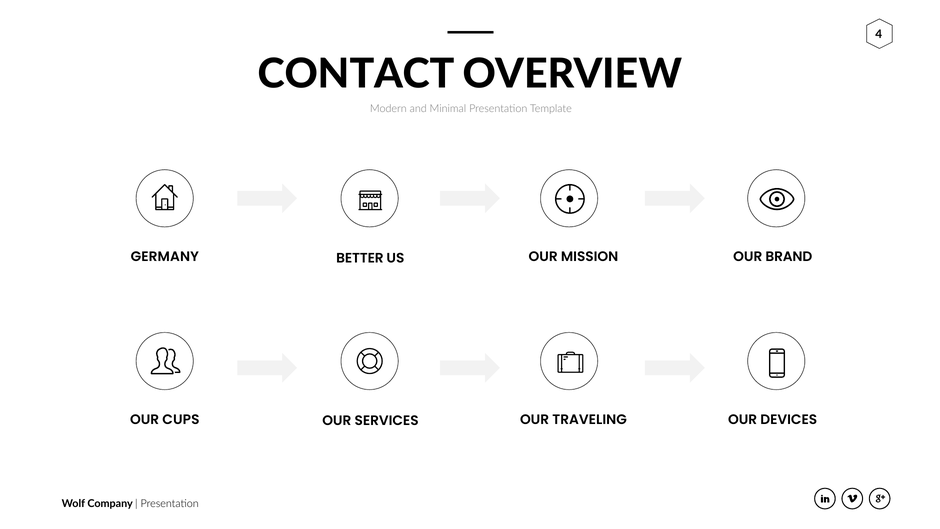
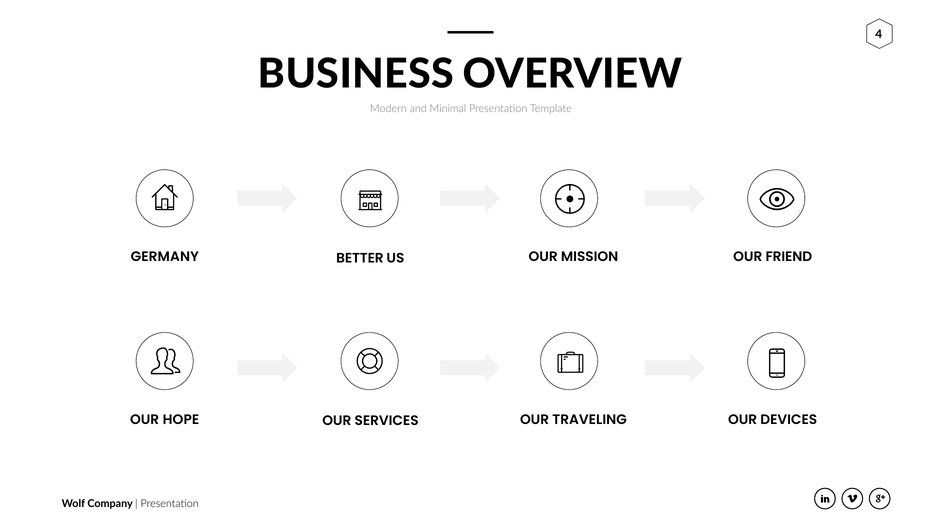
CONTACT: CONTACT -> BUSINESS
BRAND: BRAND -> FRIEND
CUPS: CUPS -> HOPE
